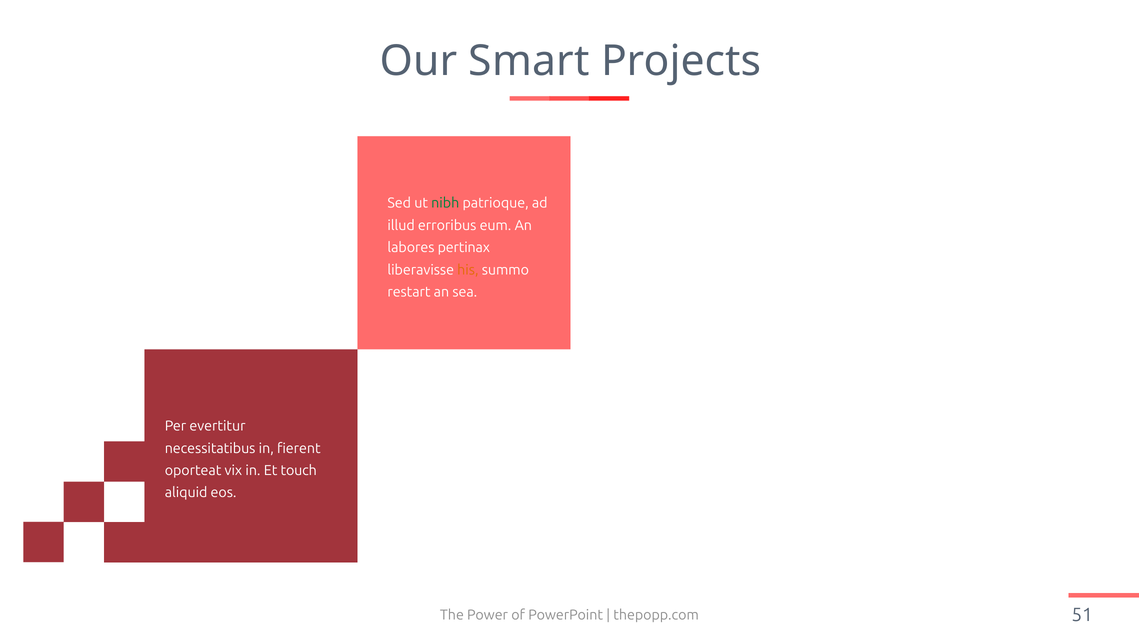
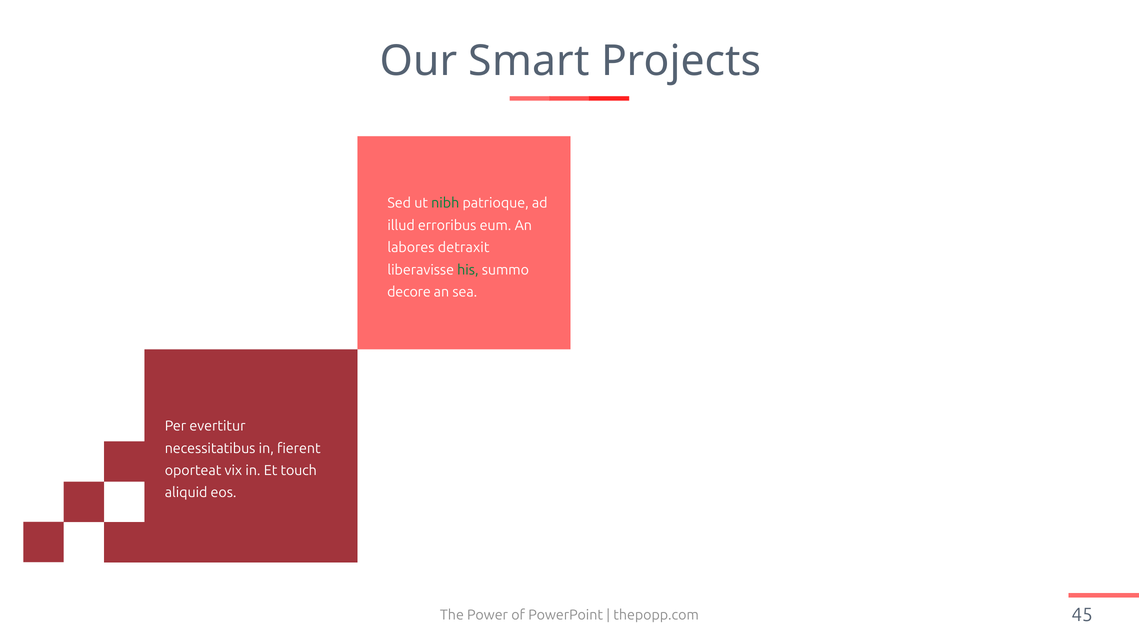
pertinax: pertinax -> detraxit
his colour: orange -> green
restart: restart -> decore
51: 51 -> 45
